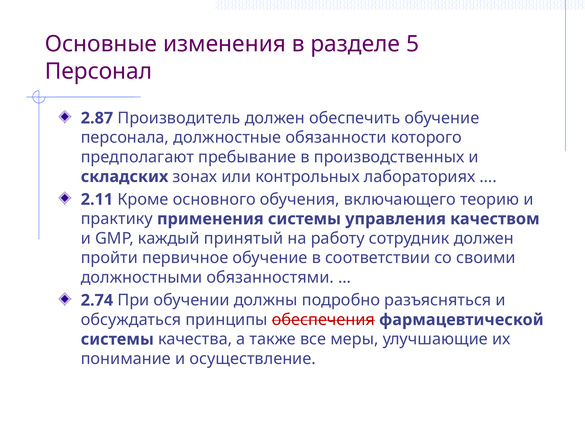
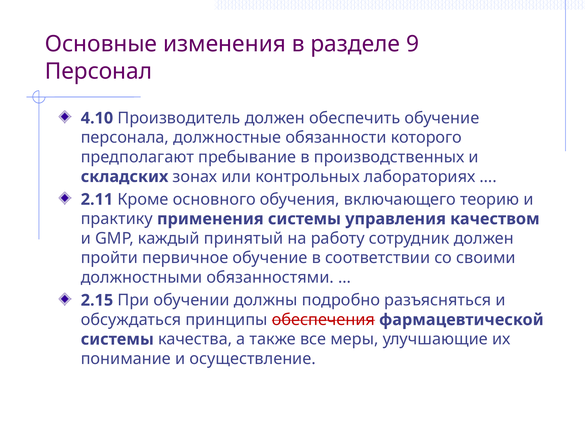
5: 5 -> 9
2.87: 2.87 -> 4.10
2.74: 2.74 -> 2.15
